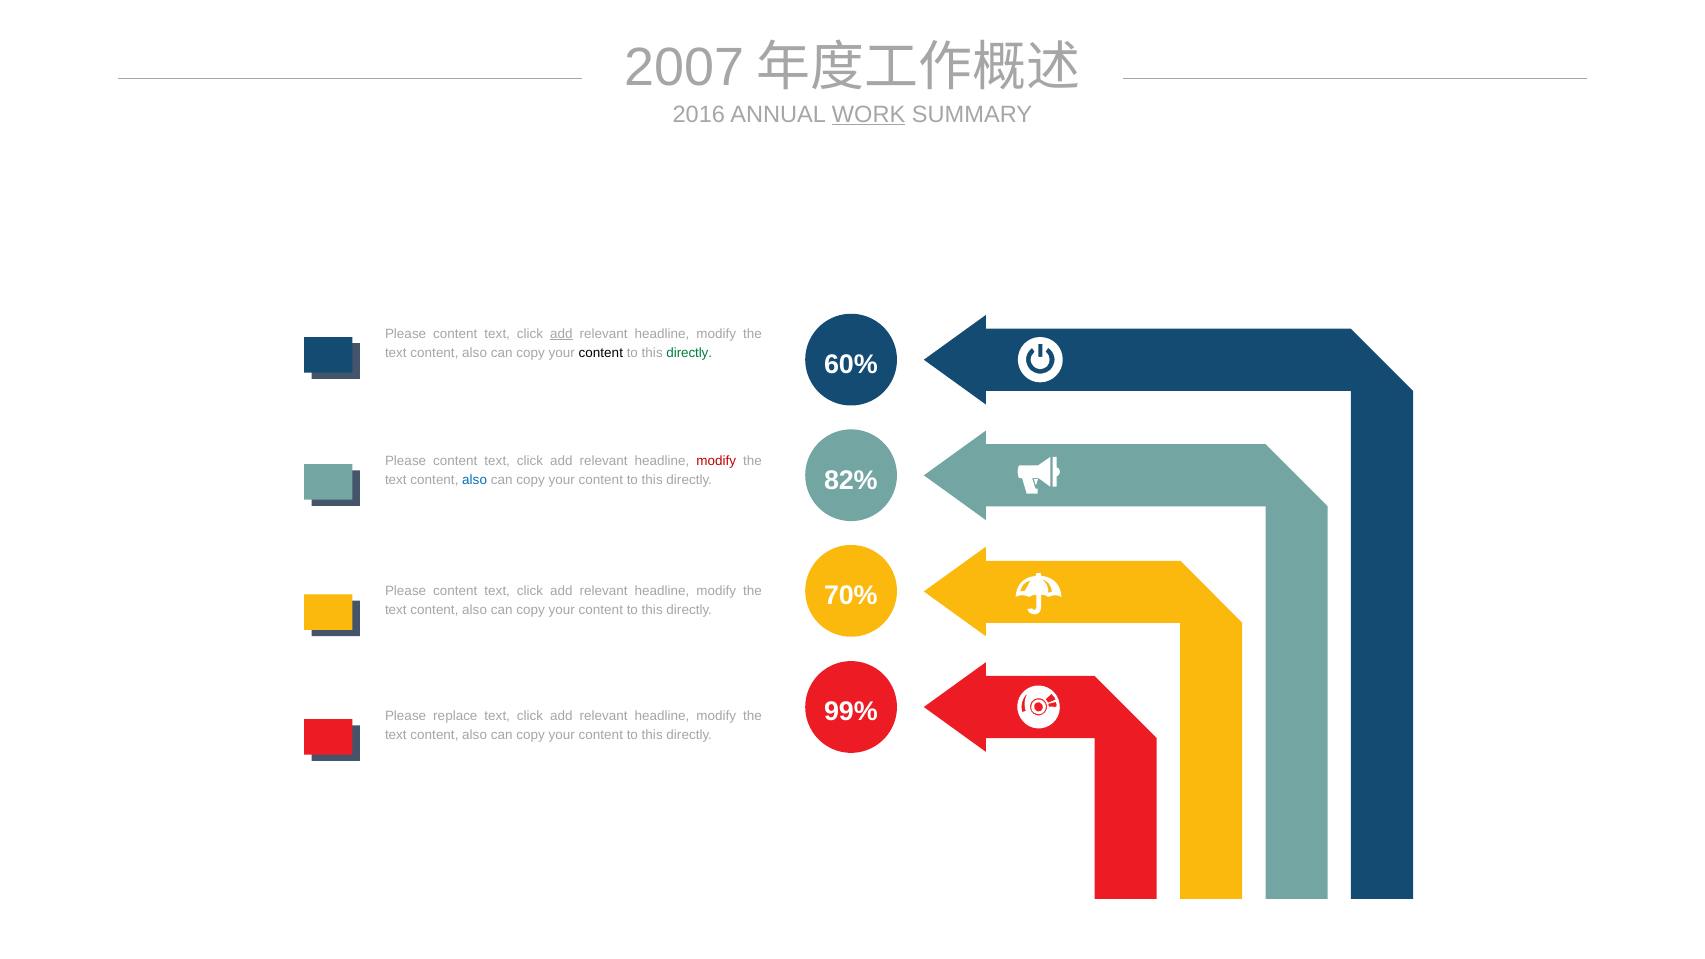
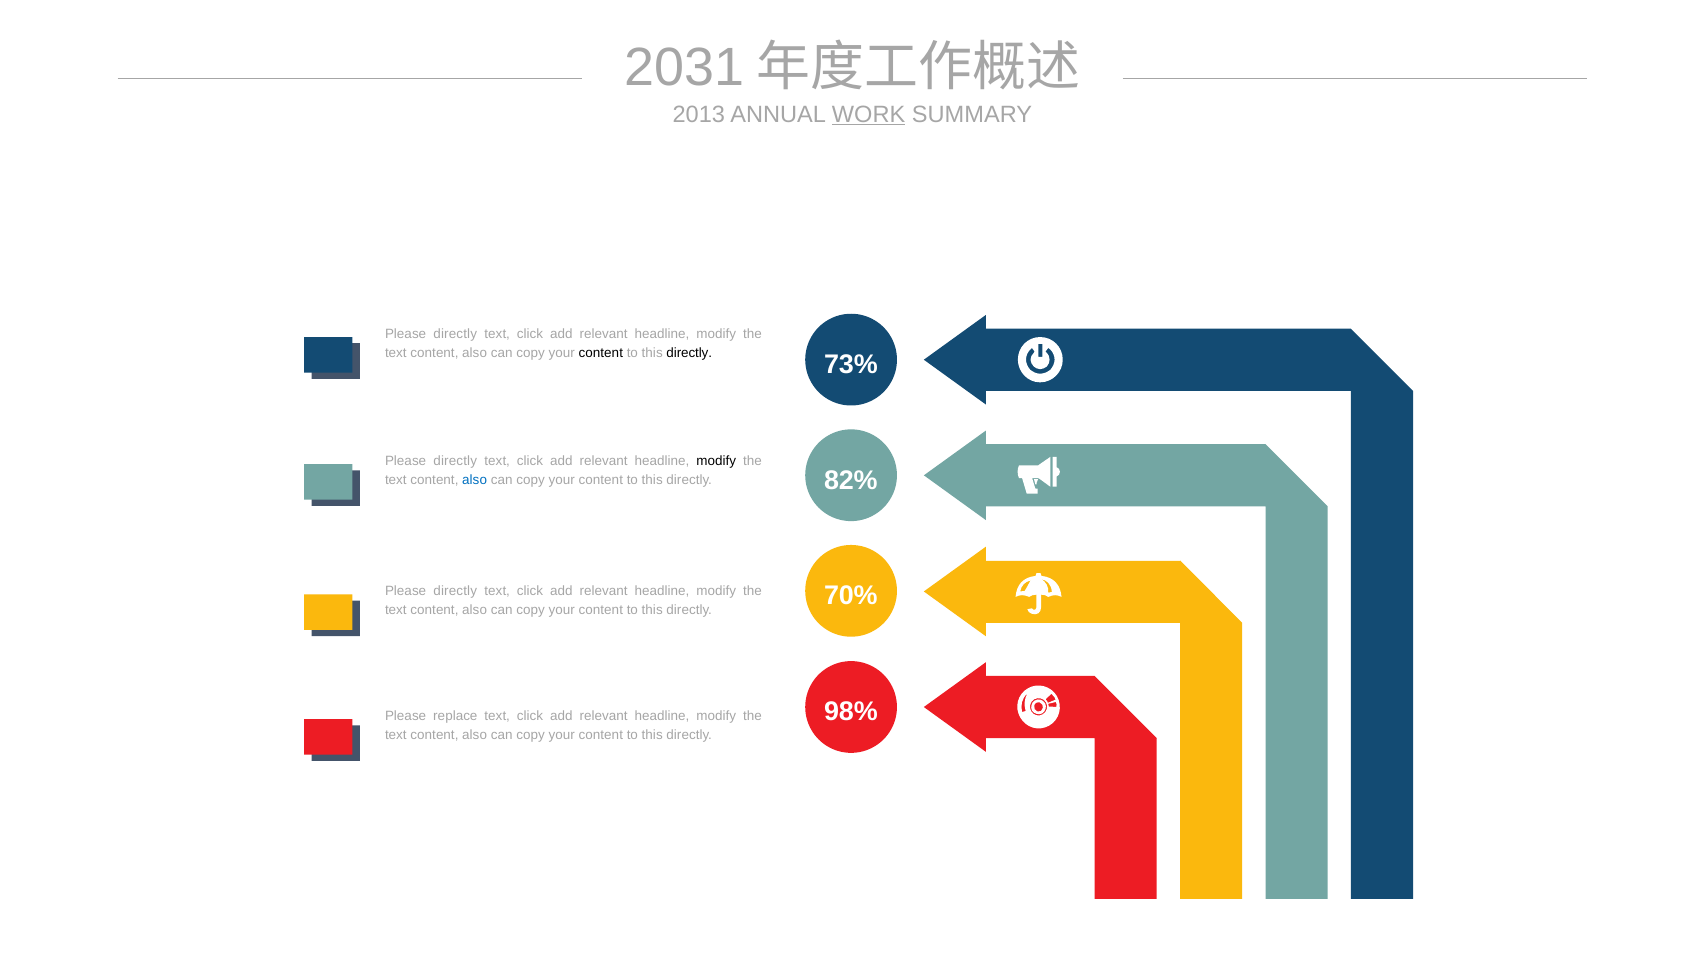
2007: 2007 -> 2031
2016: 2016 -> 2013
content at (455, 334): content -> directly
add at (561, 334) underline: present -> none
directly at (689, 353) colour: green -> black
60%: 60% -> 73%
content at (455, 461): content -> directly
modify at (716, 461) colour: red -> black
content at (455, 591): content -> directly
99%: 99% -> 98%
